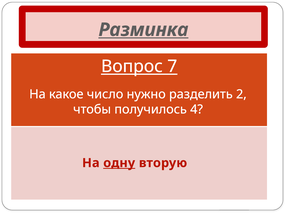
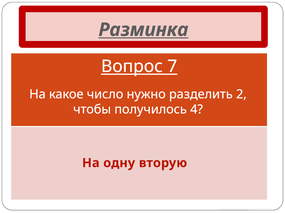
одну underline: present -> none
